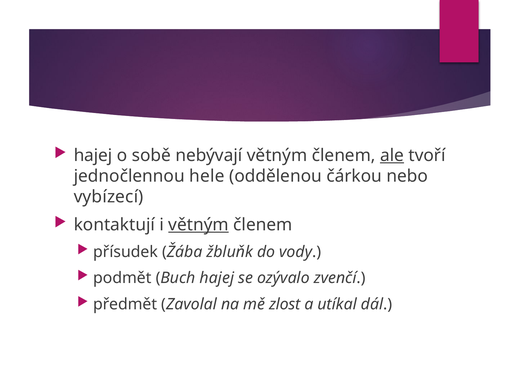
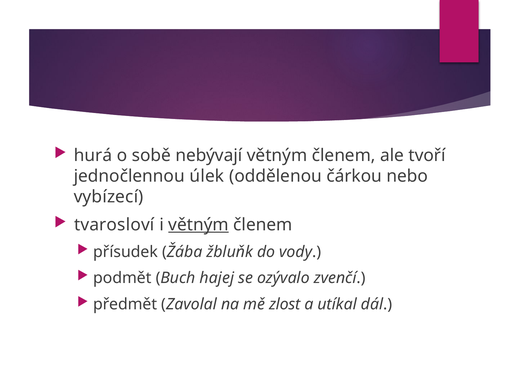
hajej at (93, 155): hajej -> hurá
ale underline: present -> none
hele: hele -> úlek
kontaktují: kontaktují -> tvarosloví
